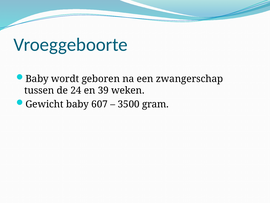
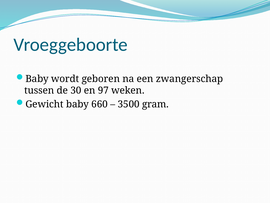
24: 24 -> 30
39: 39 -> 97
607: 607 -> 660
